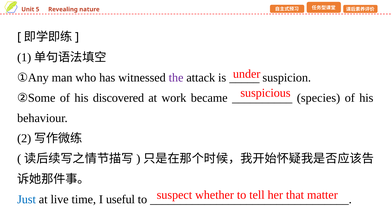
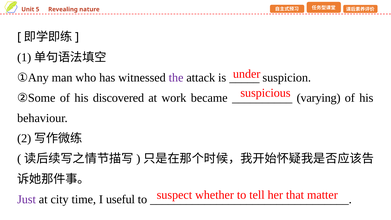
species: species -> varying
Just colour: blue -> purple
live: live -> city
